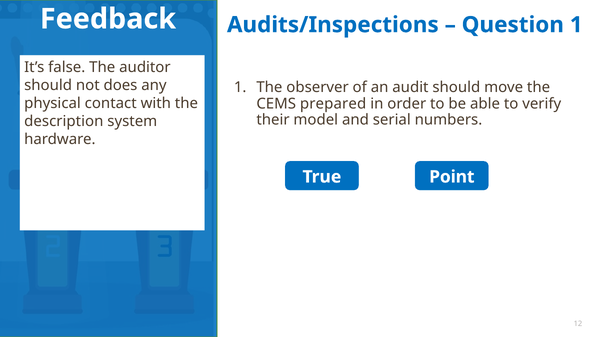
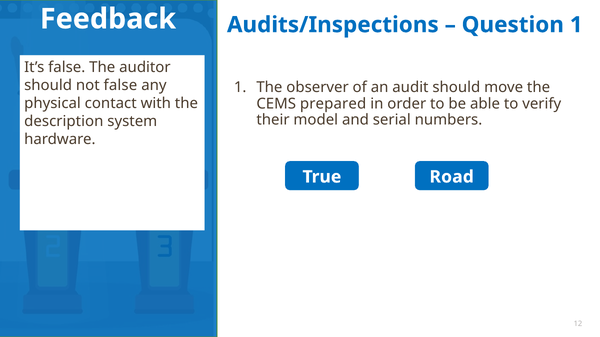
not does: does -> false
Point: Point -> Road
